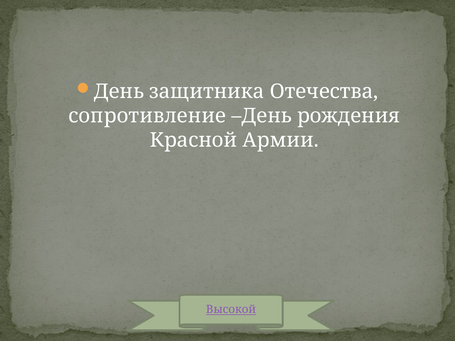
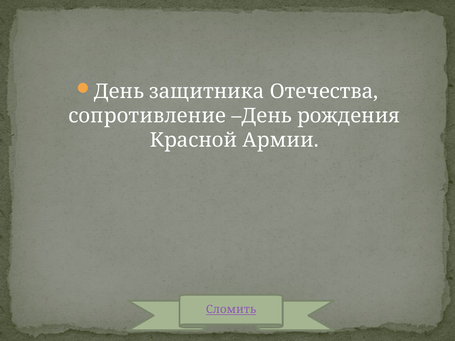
Высокой: Высокой -> Сломить
